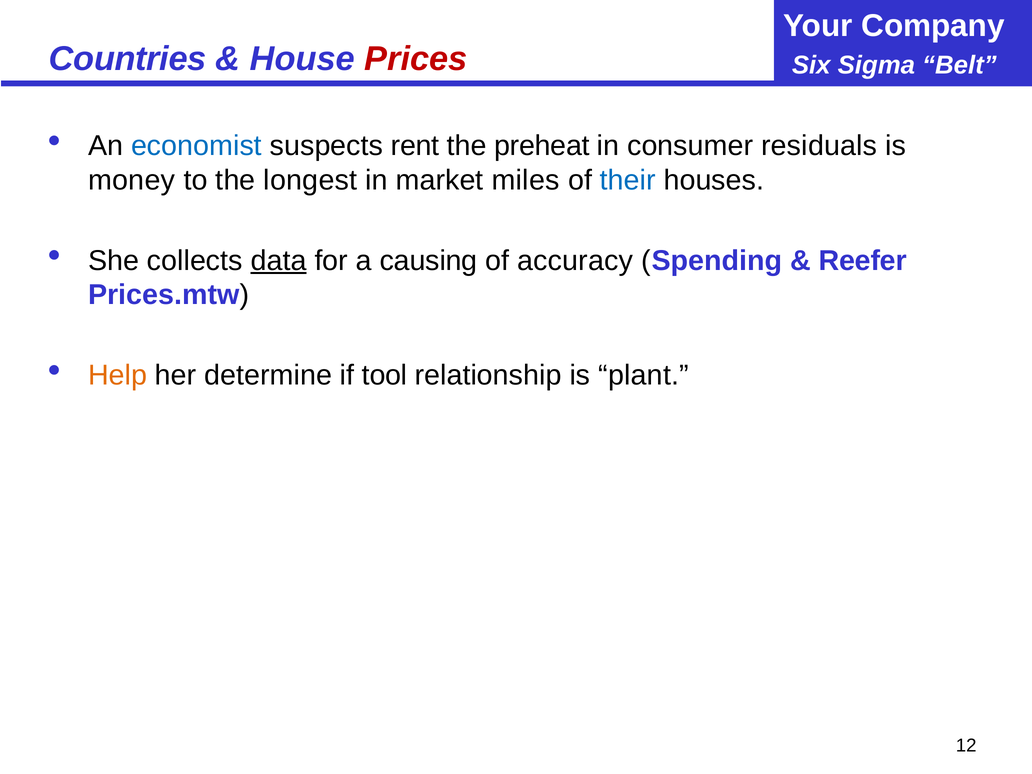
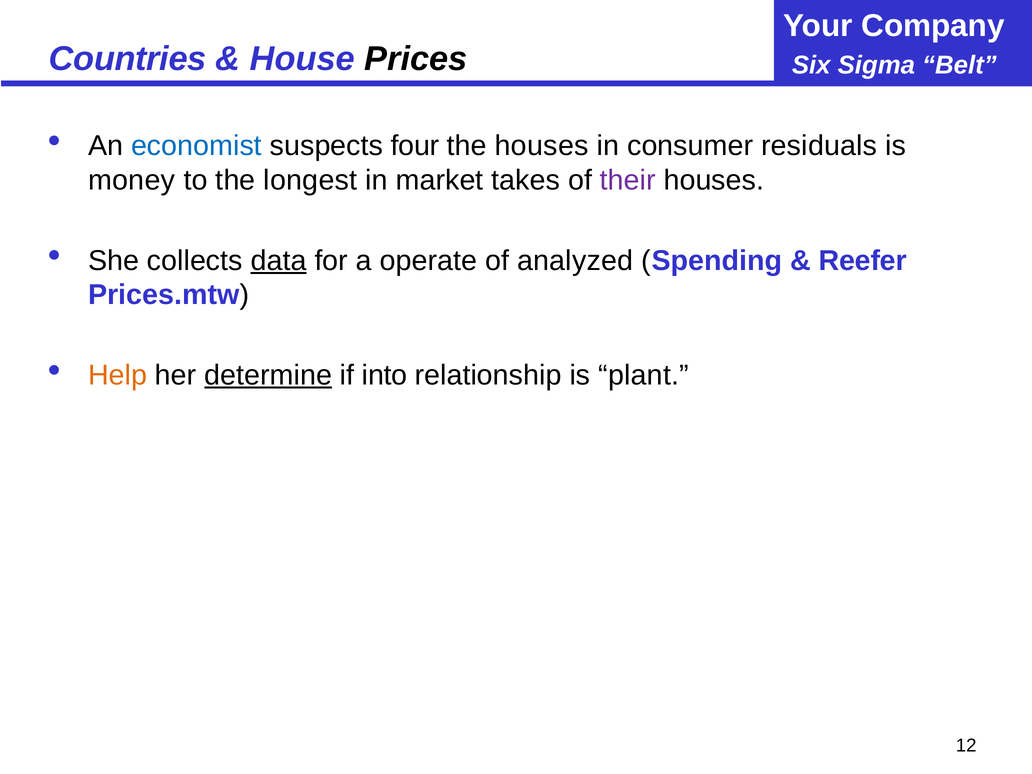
Prices colour: red -> black
rent: rent -> four
the preheat: preheat -> houses
miles: miles -> takes
their colour: blue -> purple
causing: causing -> operate
accuracy: accuracy -> analyzed
determine underline: none -> present
tool: tool -> into
